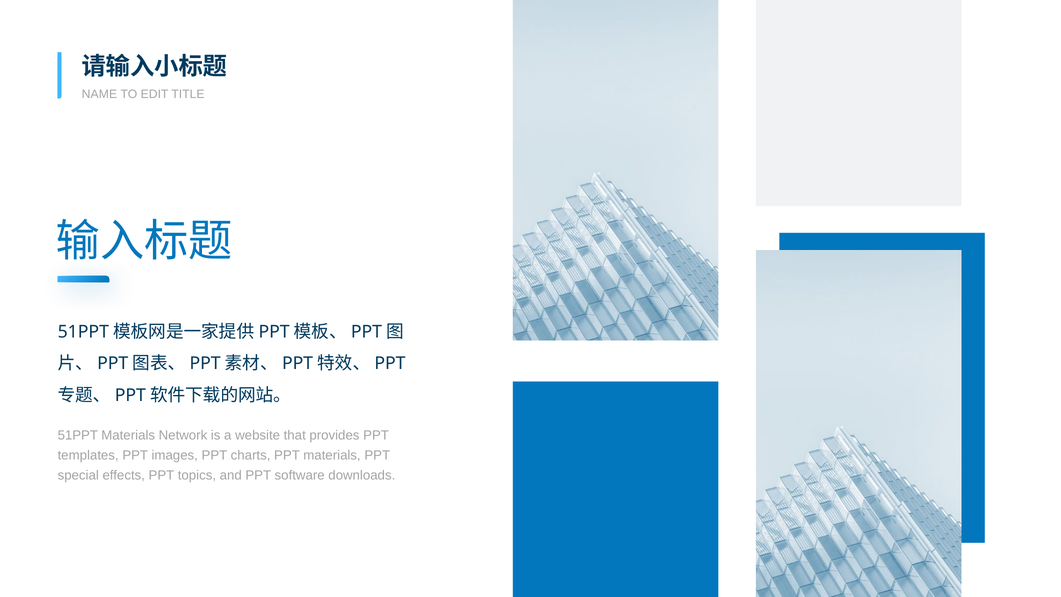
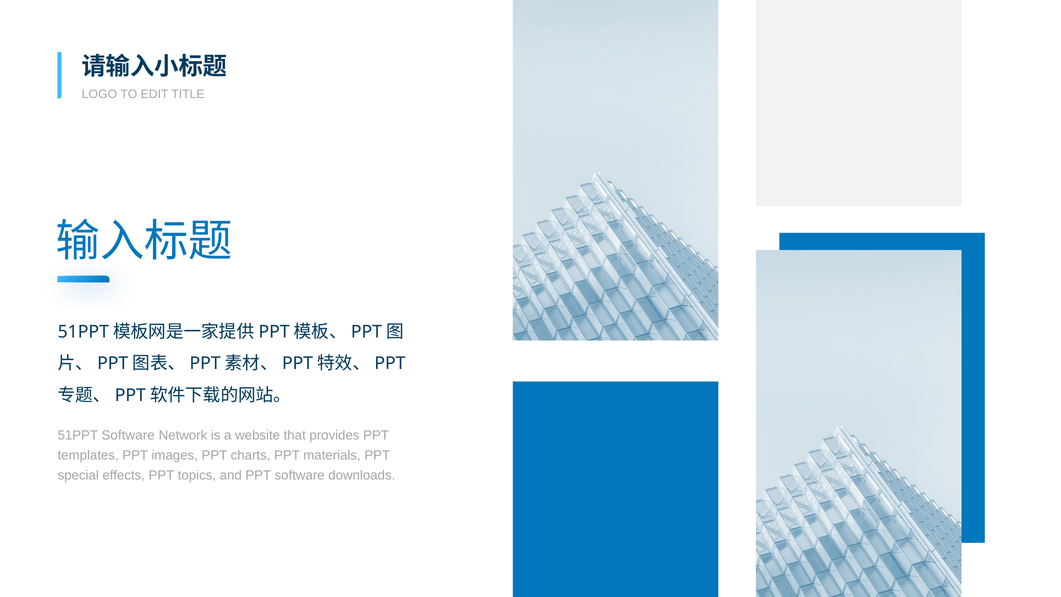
NAME: NAME -> LOGO
51PPT Materials: Materials -> Software
